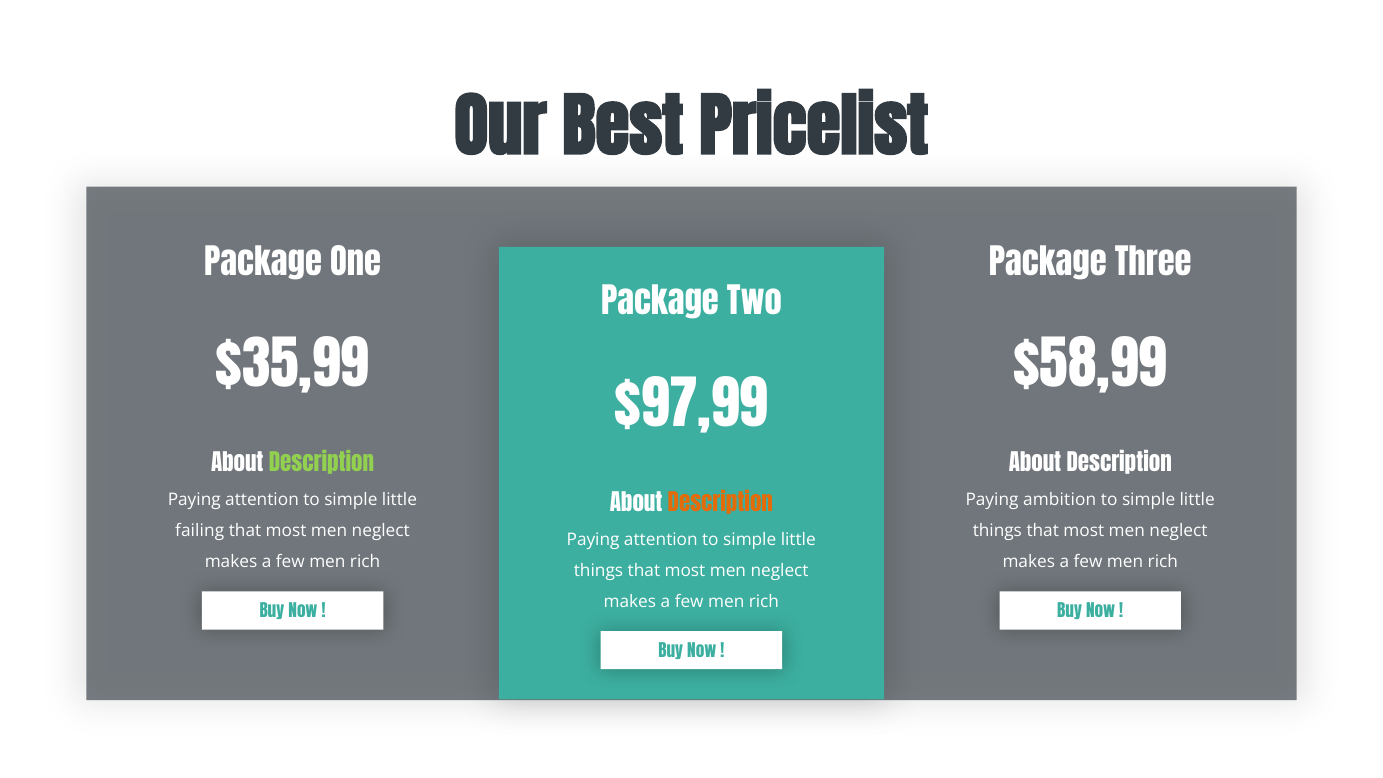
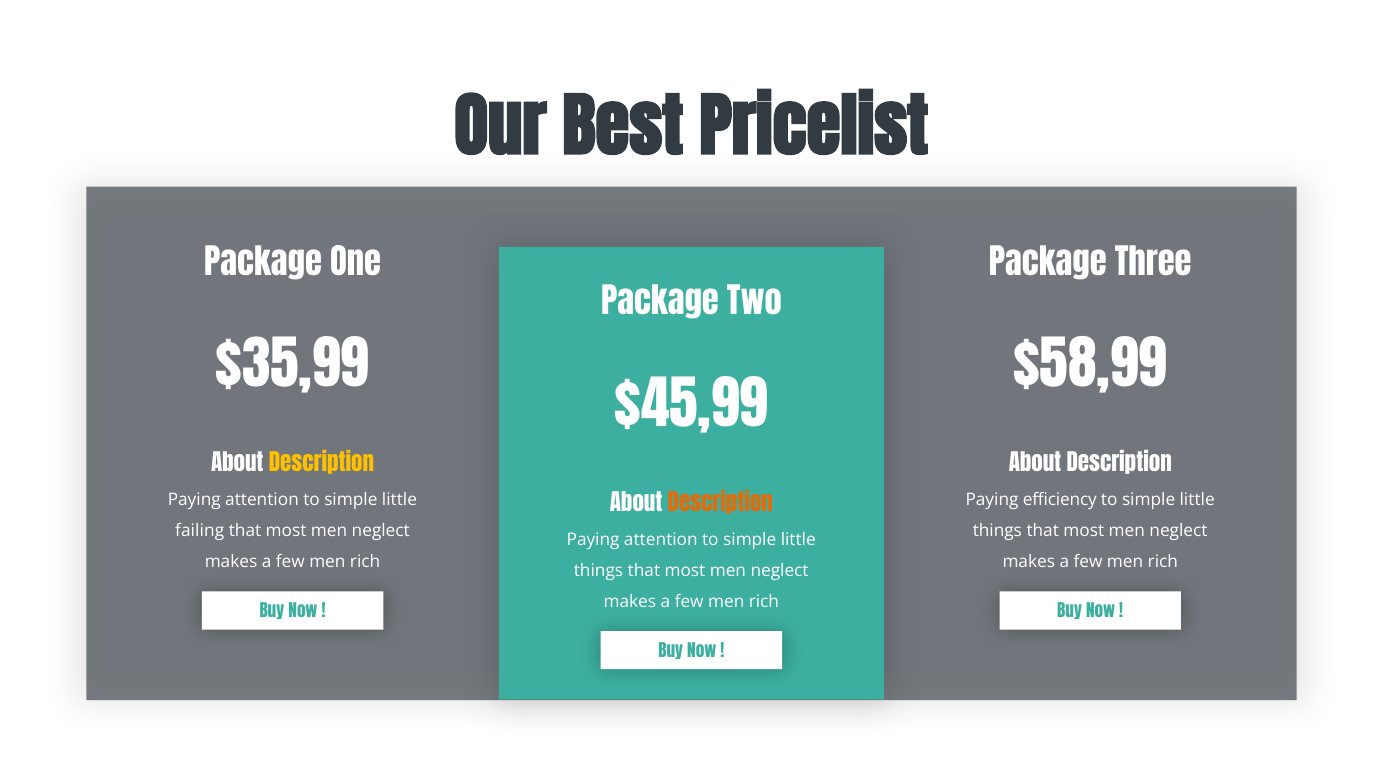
$97,99: $97,99 -> $45,99
Description at (321, 464) colour: light green -> yellow
ambition: ambition -> efficiency
